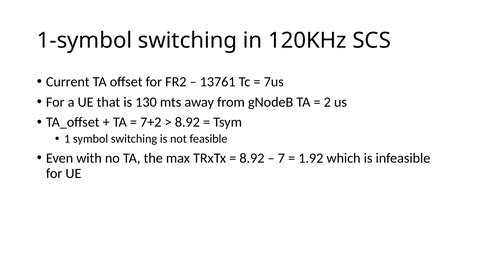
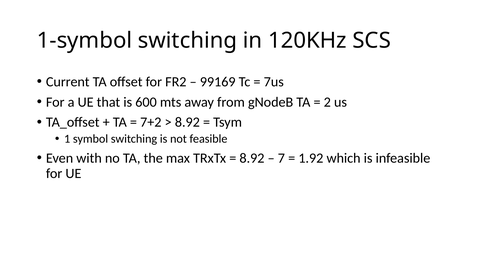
13761: 13761 -> 99169
130: 130 -> 600
